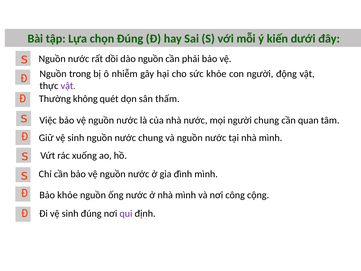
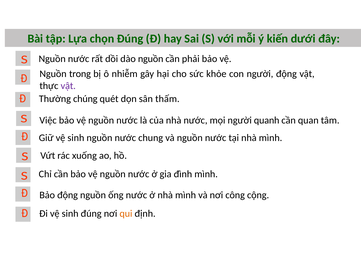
không: không -> chúng
người chung: chung -> quanh
Bảo khỏe: khỏe -> động
qui colour: purple -> orange
